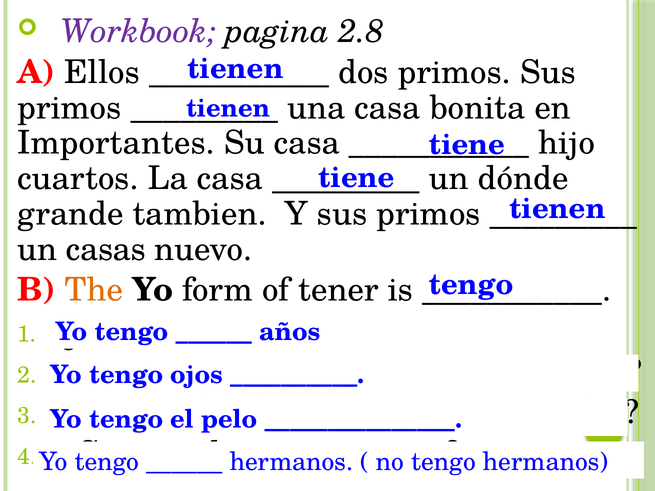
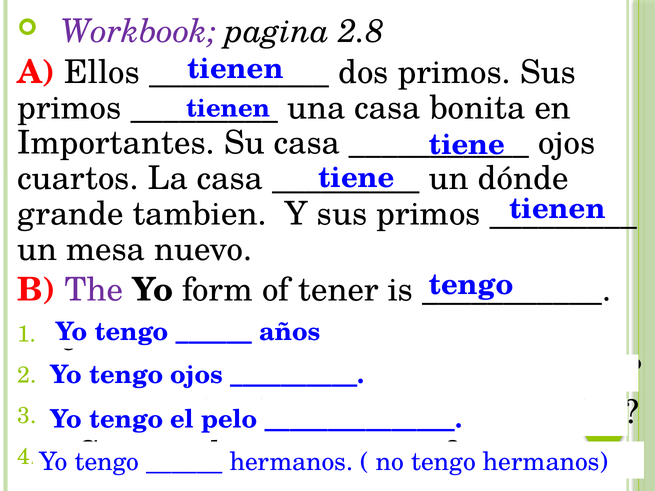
hijo at (567, 143): hijo -> ojos
casas: casas -> mesa
The colour: orange -> purple
